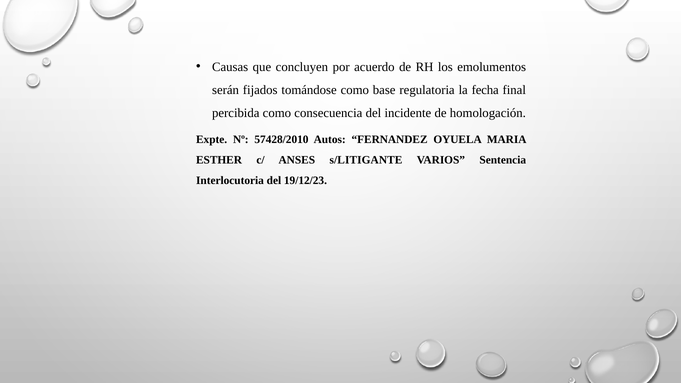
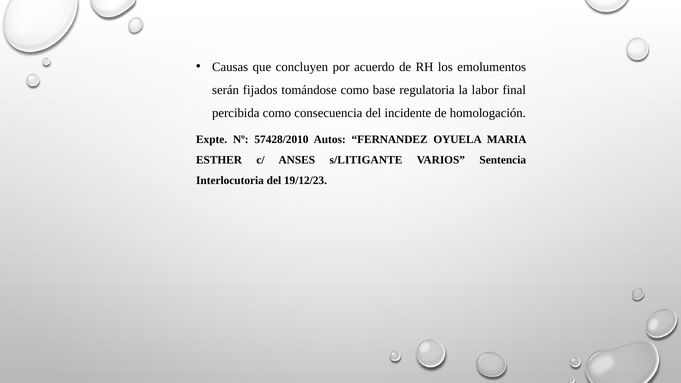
fecha: fecha -> labor
